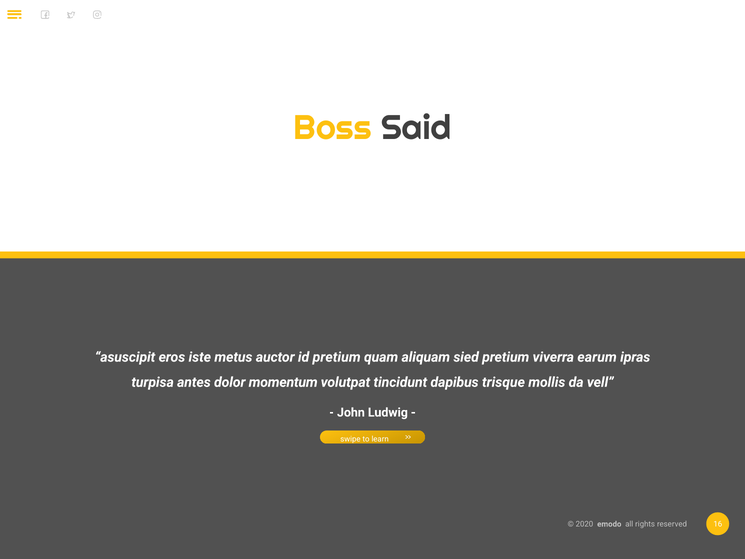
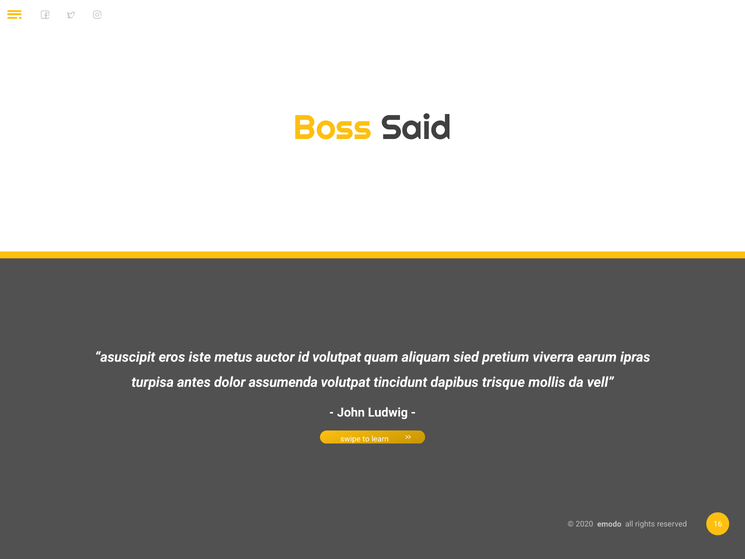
id pretium: pretium -> volutpat
momentum: momentum -> assumenda
